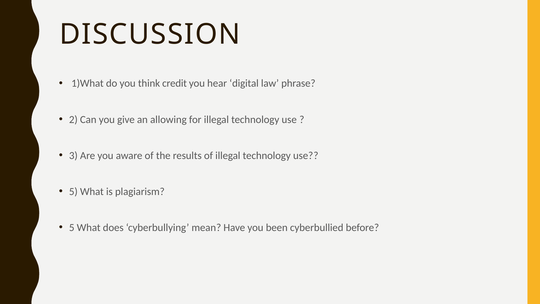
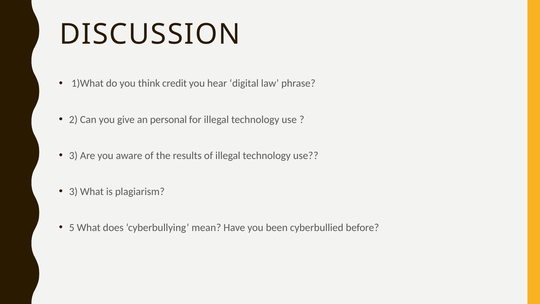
allowing: allowing -> personal
5 at (73, 191): 5 -> 3
